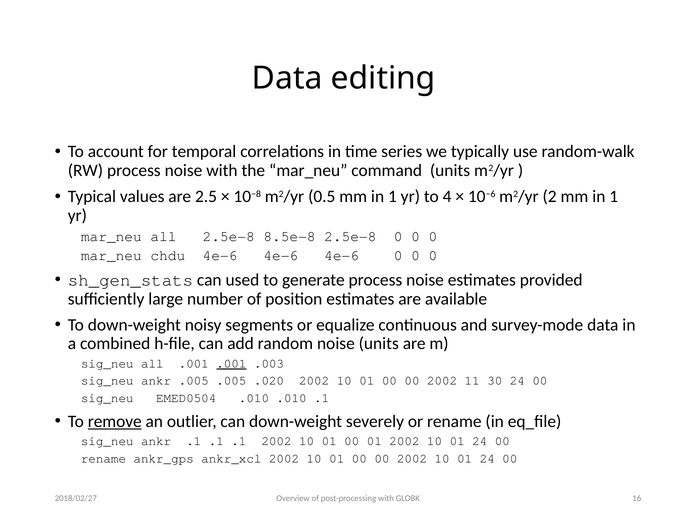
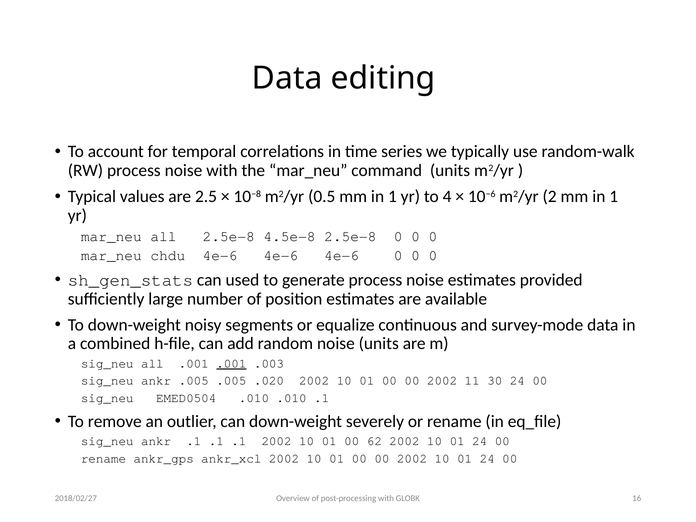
8.5e−8: 8.5e−8 -> 4.5e−8
remove underline: present -> none
00 01: 01 -> 62
